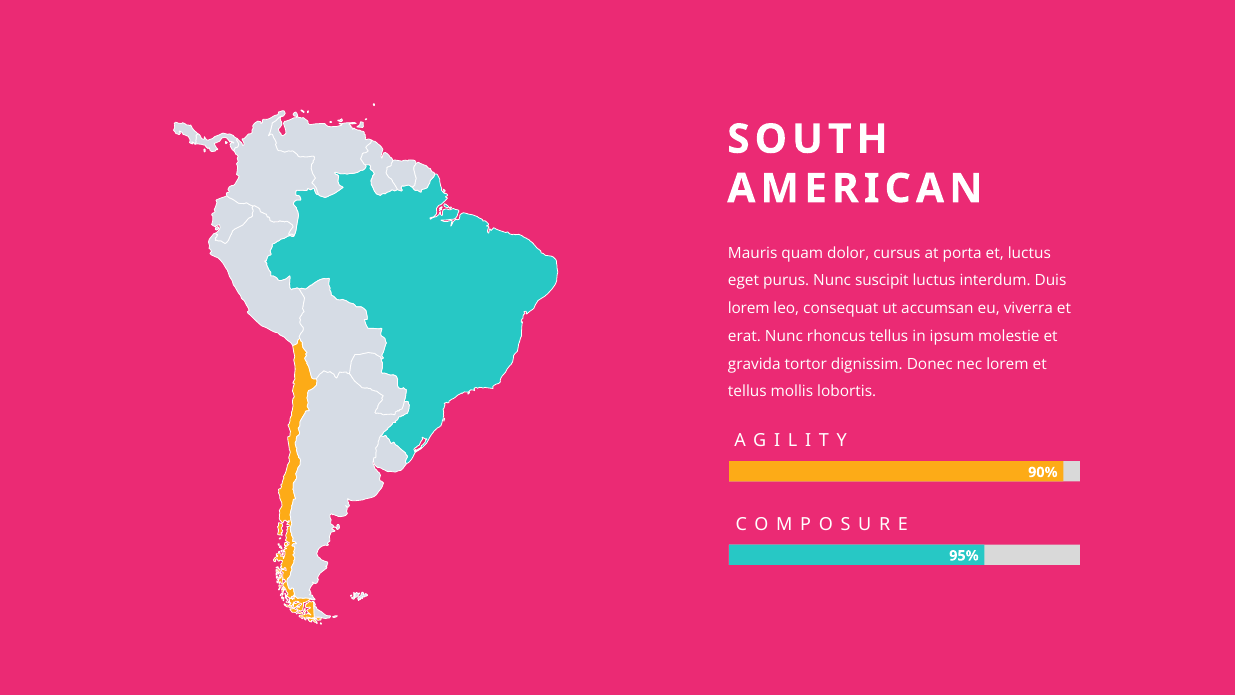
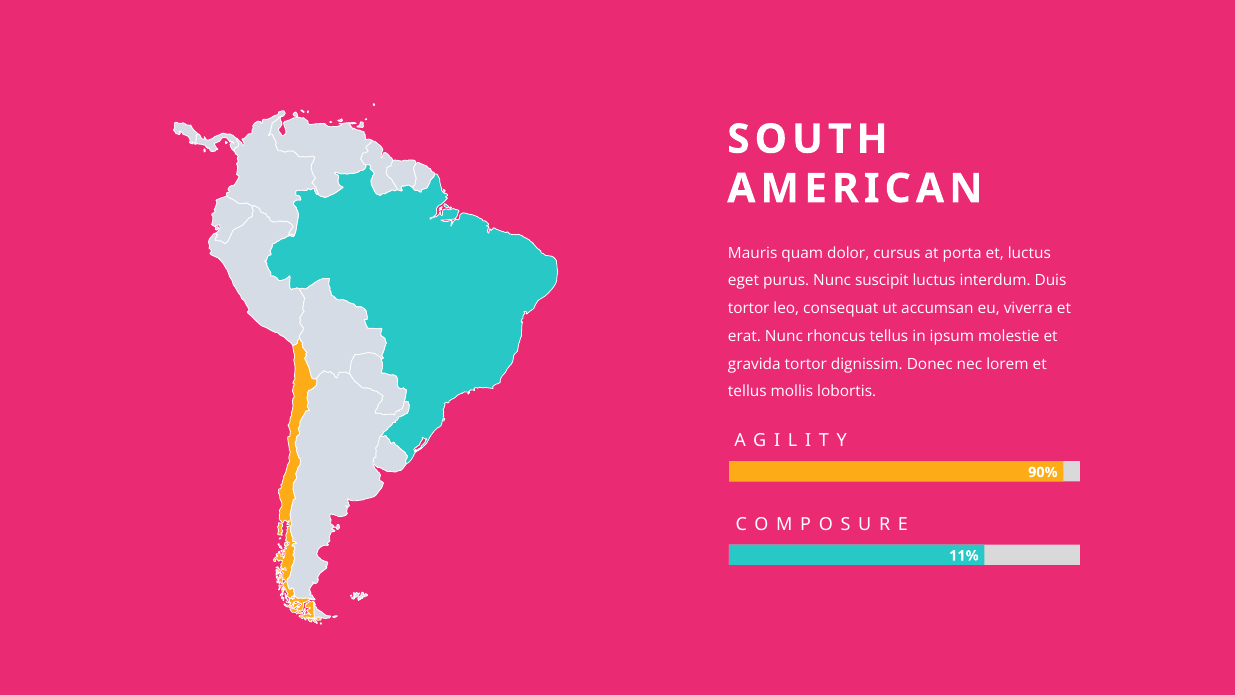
lorem at (749, 308): lorem -> tortor
95%: 95% -> 11%
